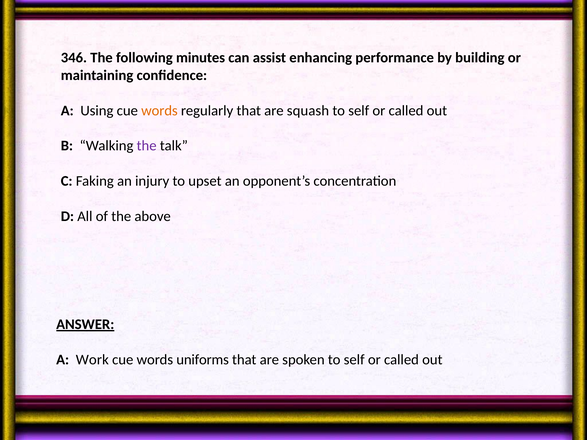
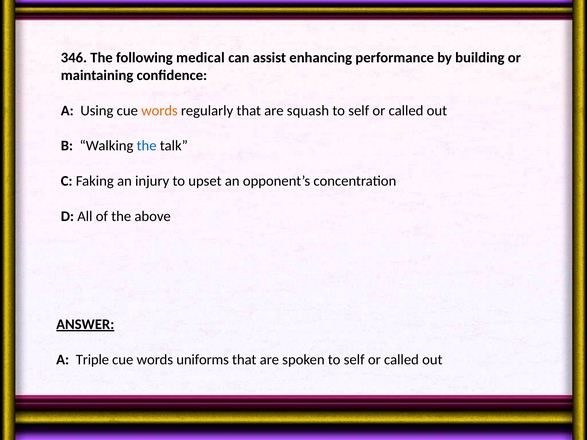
minutes: minutes -> medical
the at (147, 146) colour: purple -> blue
Work: Work -> Triple
